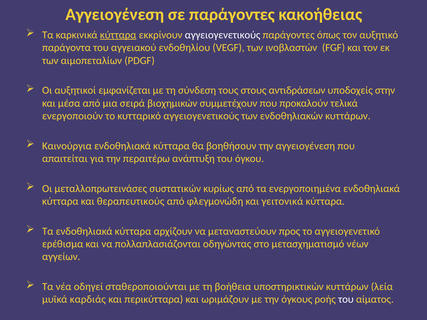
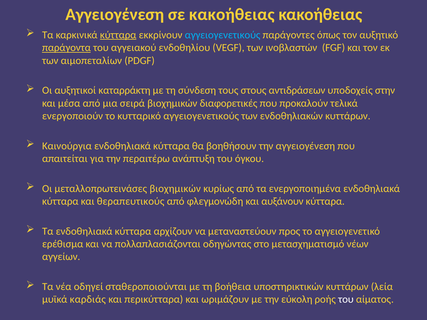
σε παράγοντες: παράγοντες -> κακοήθειας
αγγειογενετικούς at (223, 35) colour: white -> light blue
παράγοντα underline: none -> present
εμφανίζεται: εμφανίζεται -> καταρράκτη
συμμετέχουν: συμμετέχουν -> διαφορετικές
μεταλλοπρωτεινάσες συστατικών: συστατικών -> βιοχημικών
γειτονικά: γειτονικά -> αυξάνουν
όγκους: όγκους -> εύκολη
